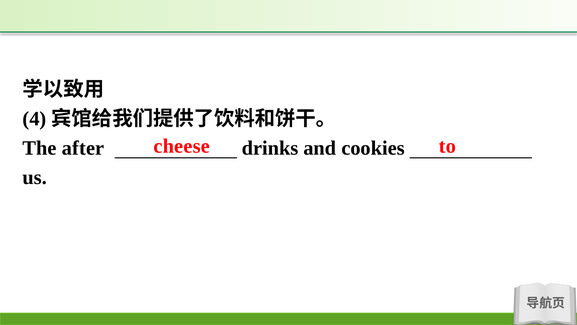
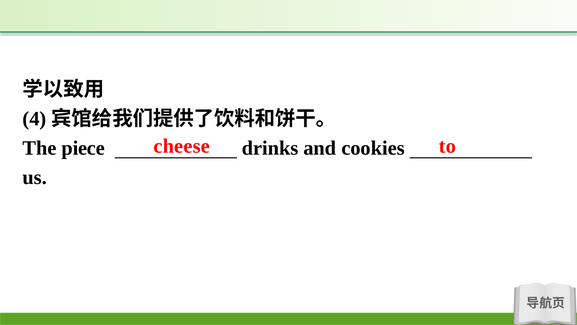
after: after -> piece
